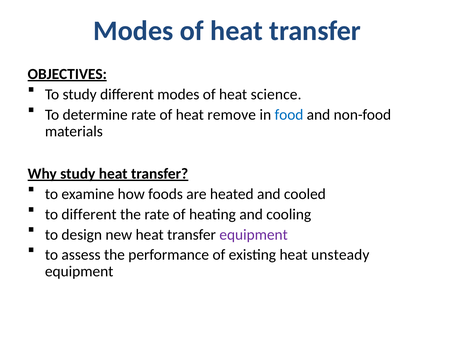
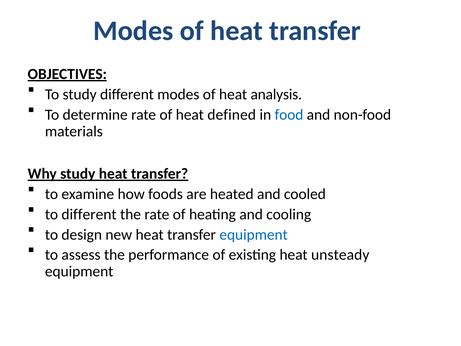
science: science -> analysis
remove: remove -> defined
equipment at (254, 234) colour: purple -> blue
